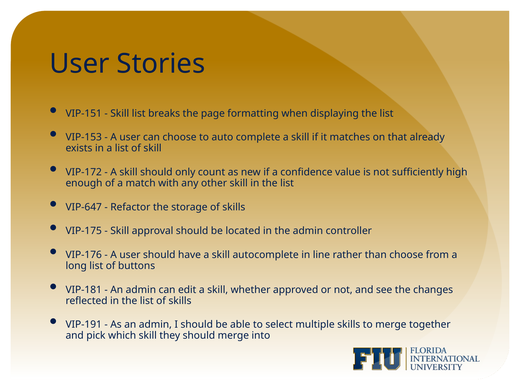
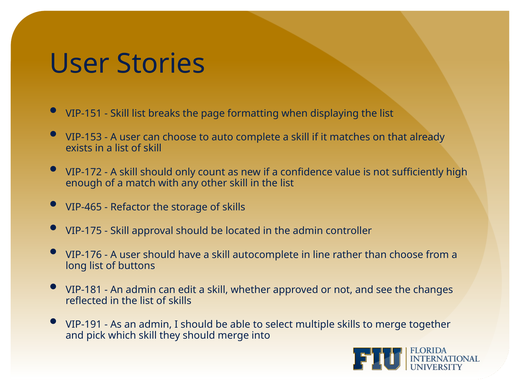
VIP-647: VIP-647 -> VIP-465
